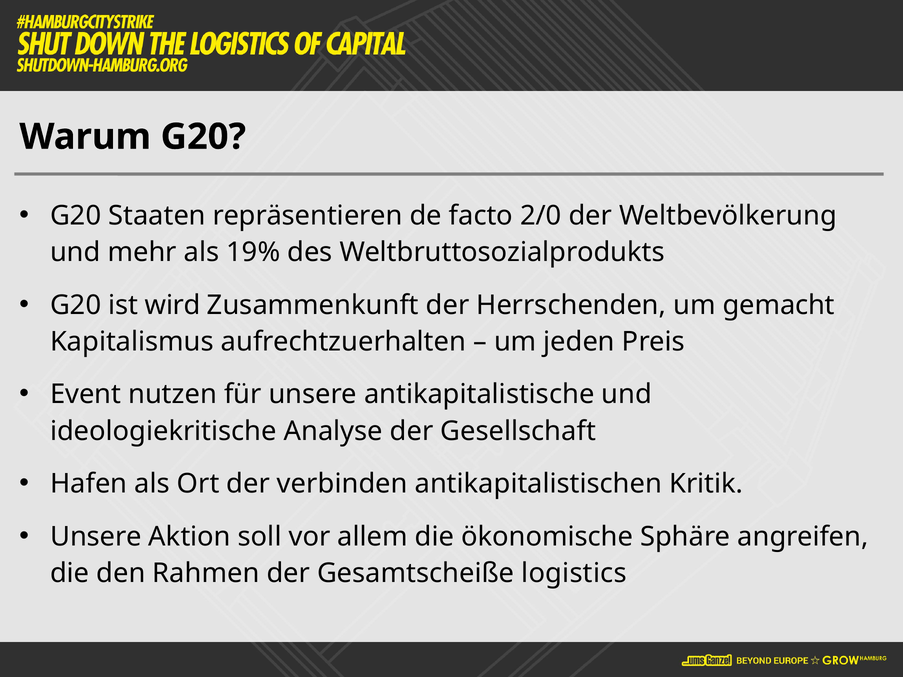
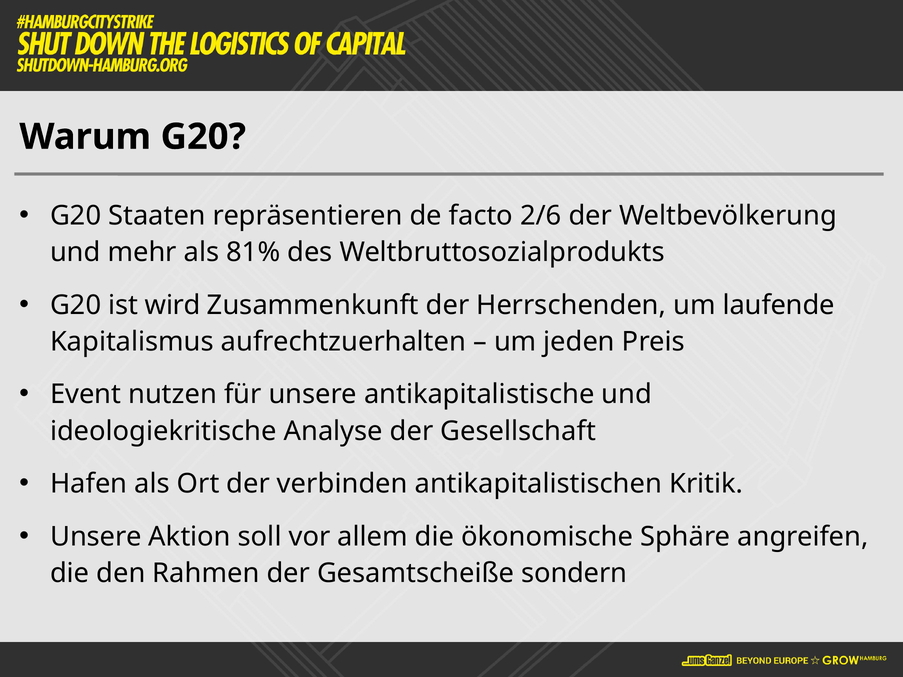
2/0: 2/0 -> 2/6
19%: 19% -> 81%
gemacht: gemacht -> laufende
logistics: logistics -> sondern
